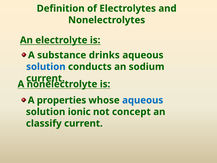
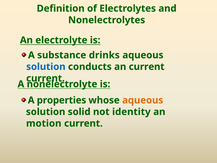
an sodium: sodium -> current
aqueous at (143, 100) colour: blue -> orange
ionic: ionic -> solid
concept: concept -> identity
classify: classify -> motion
